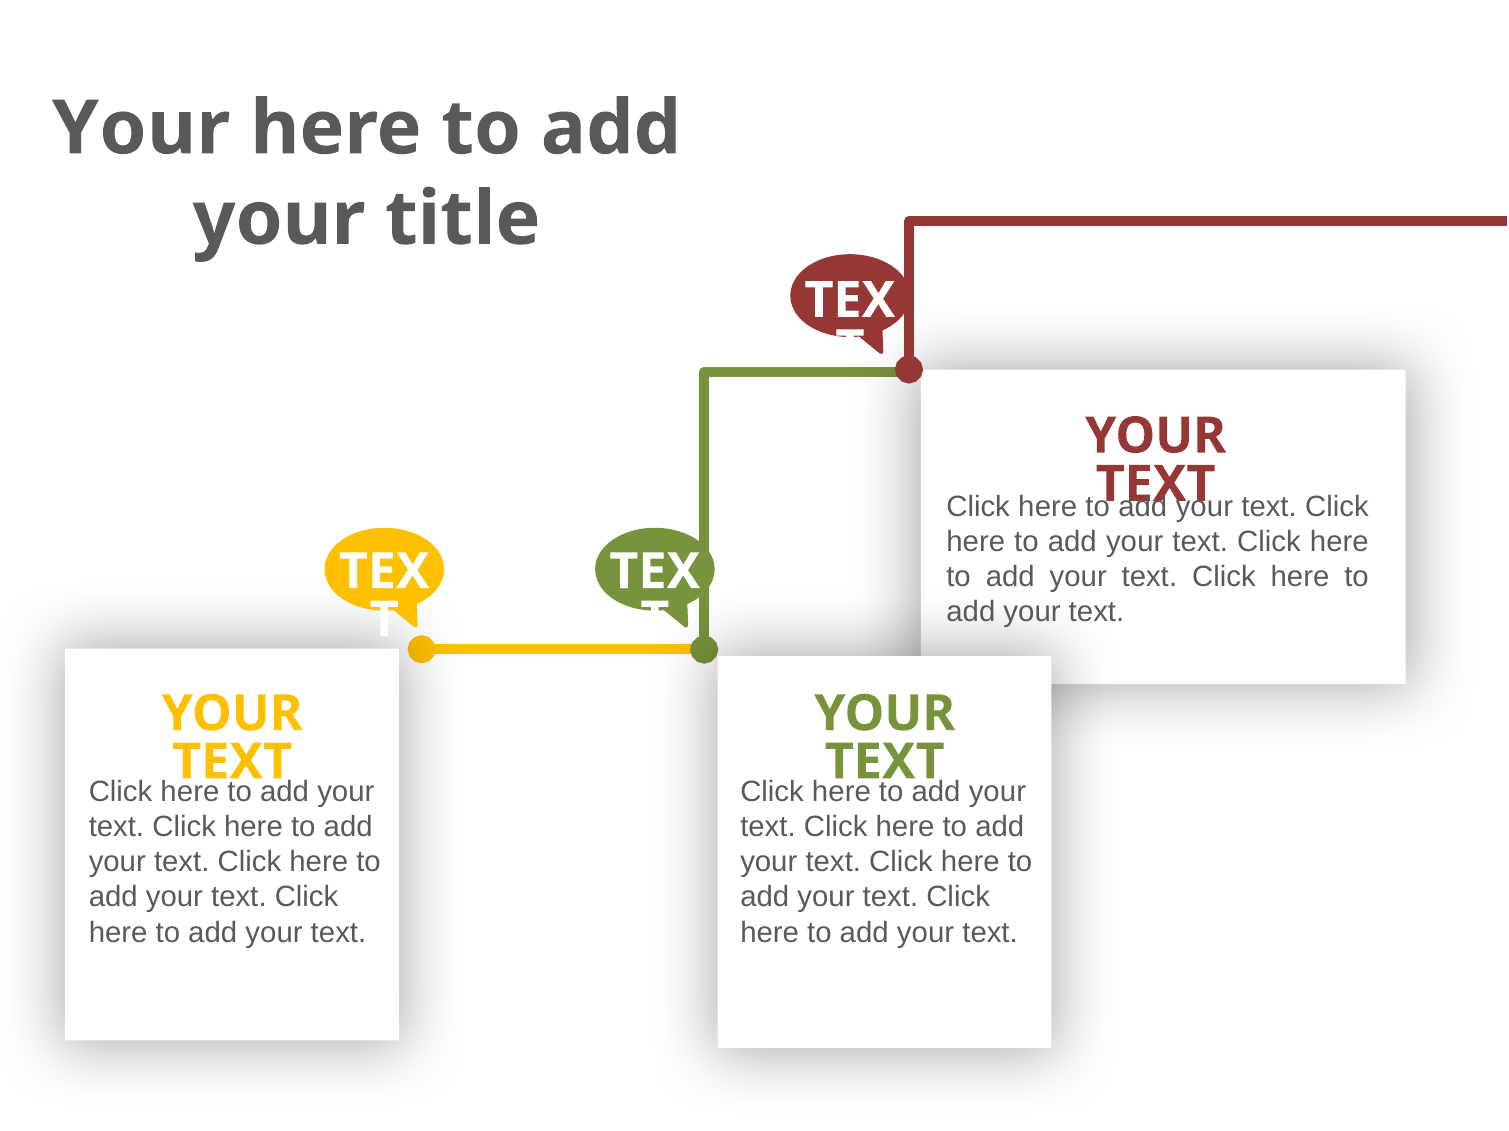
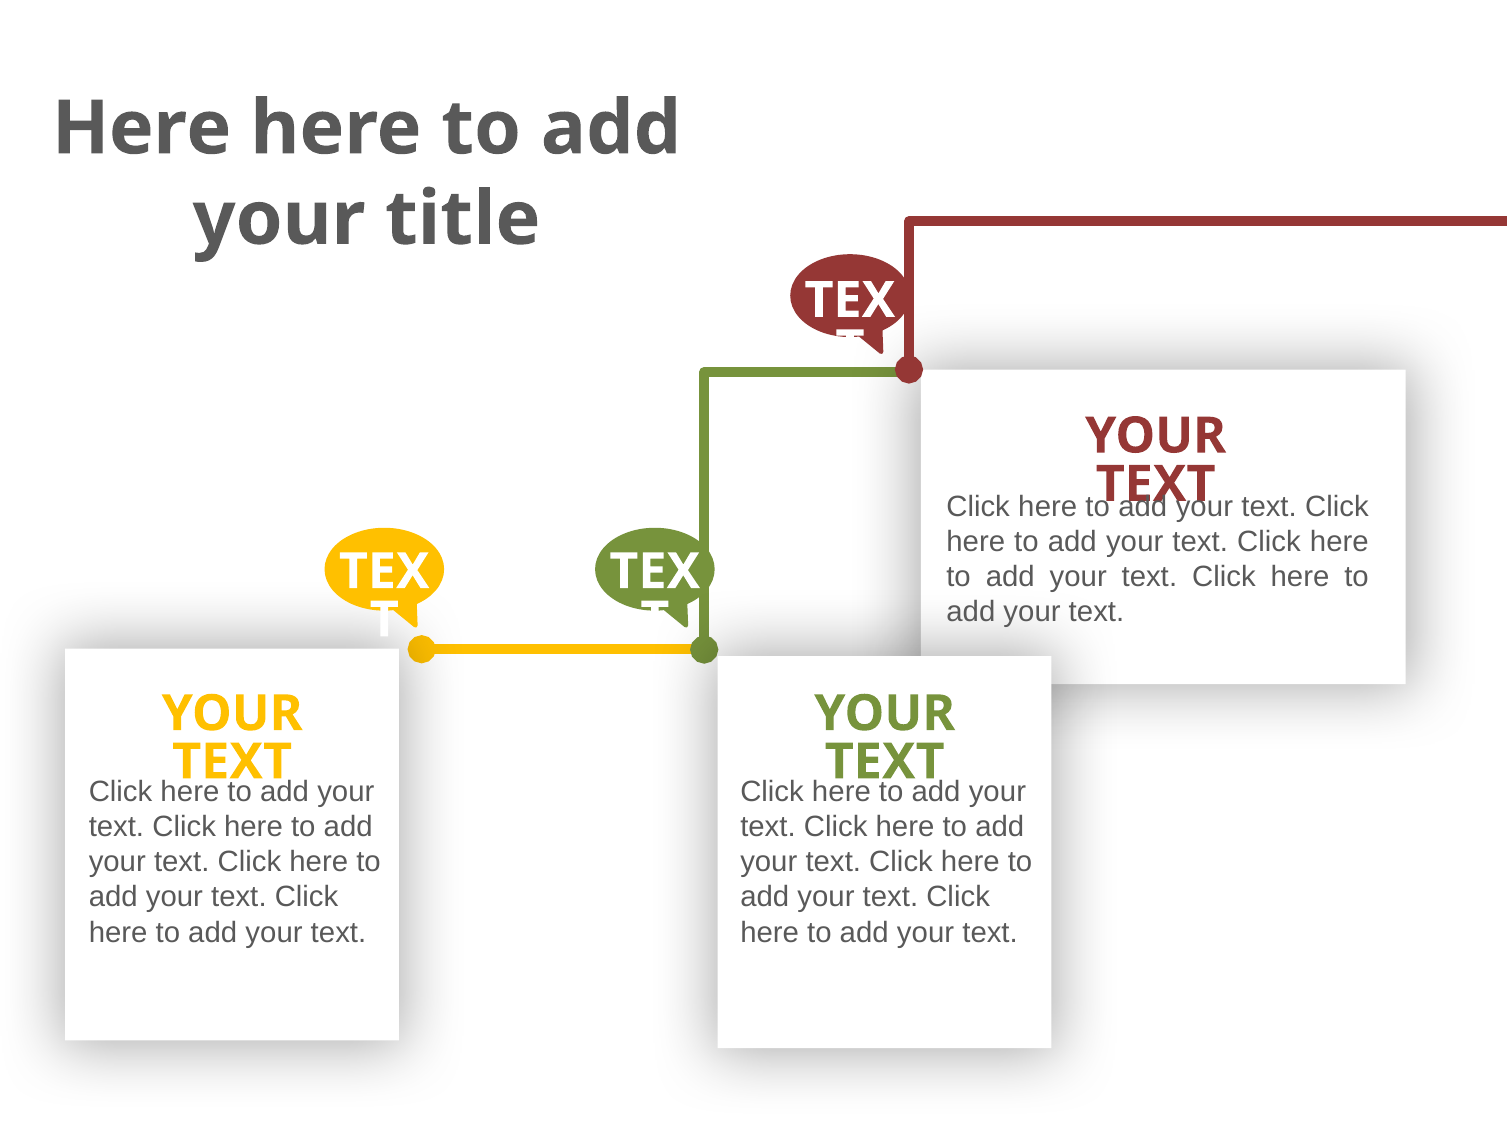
Your at (141, 129): Your -> Here
